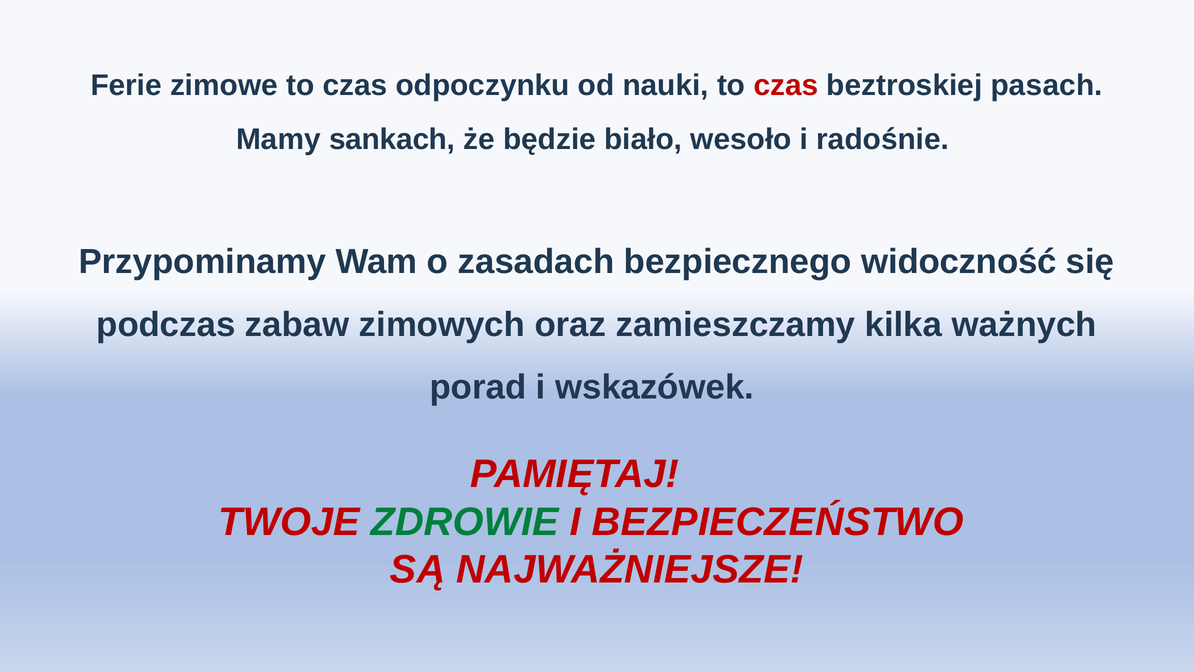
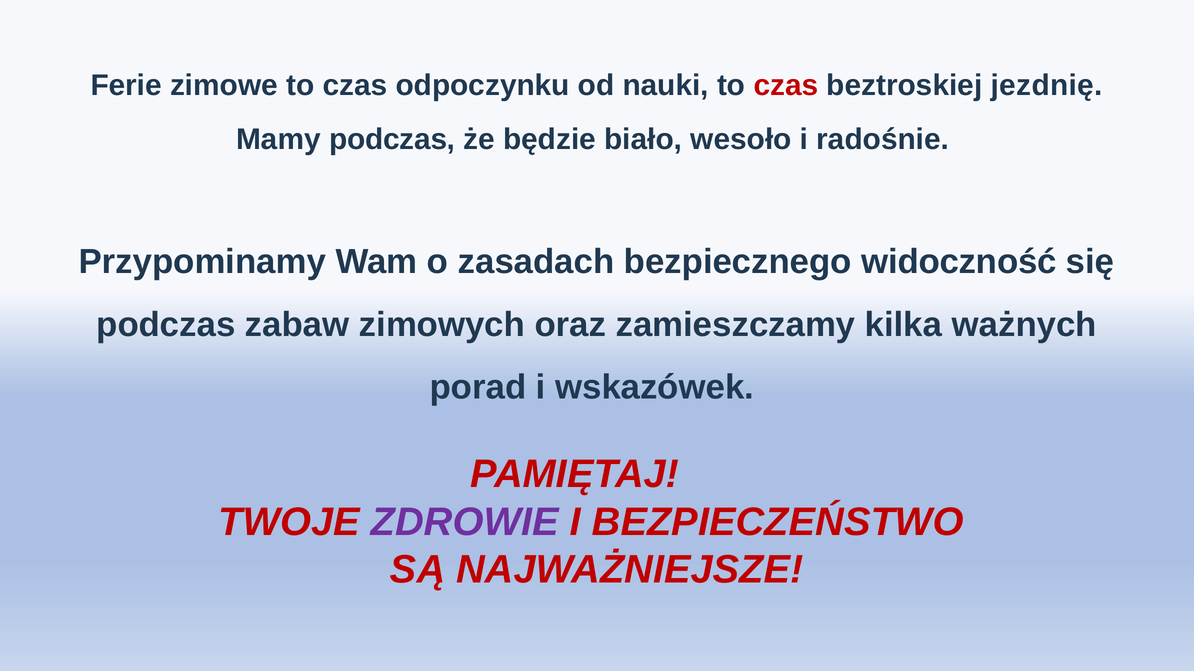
pasach: pasach -> jezdnię
Mamy sankach: sankach -> podczas
ZDROWIE colour: green -> purple
